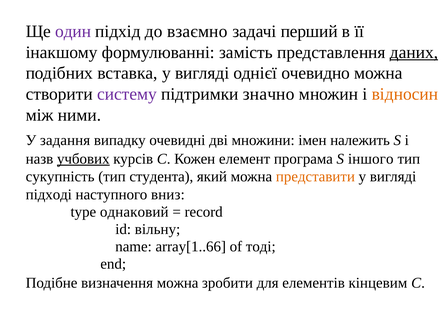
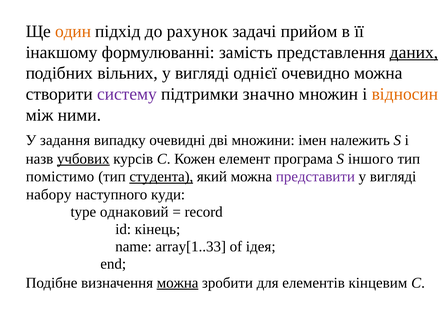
один colour: purple -> orange
взаємно: взаємно -> рахунок
перший: перший -> прийом
вставка: вставка -> вільних
сукупність: сукупність -> помістимо
студента underline: none -> present
представити colour: orange -> purple
підході: підході -> набору
вниз: вниз -> куди
вільну: вільну -> кінець
array[1..66: array[1..66 -> array[1..33
тоді: тоді -> ідея
можна at (178, 283) underline: none -> present
